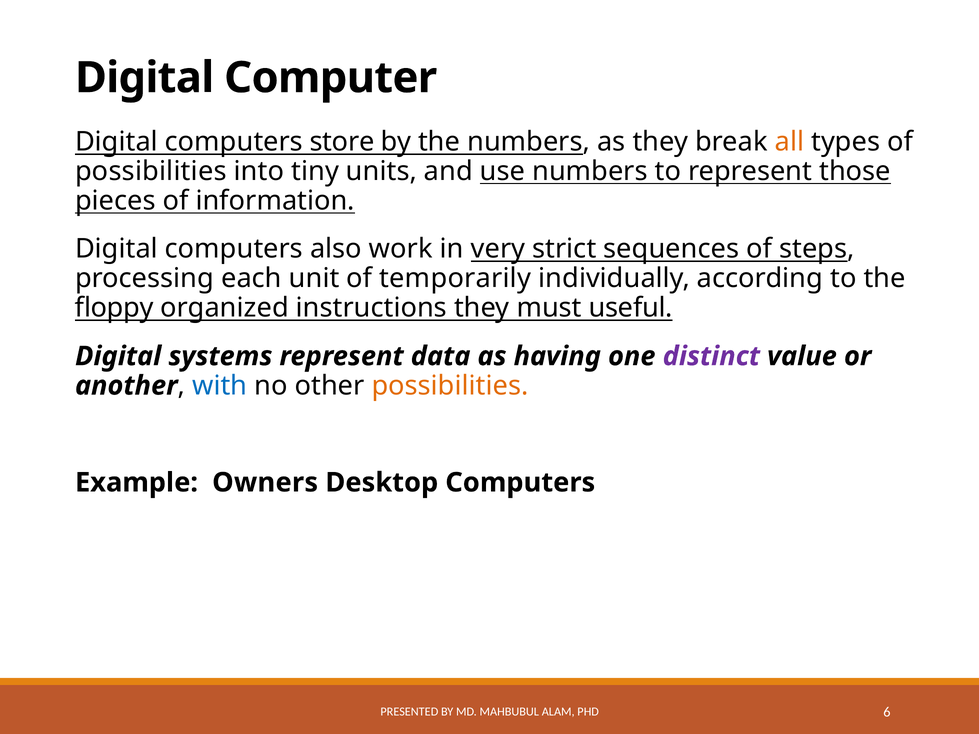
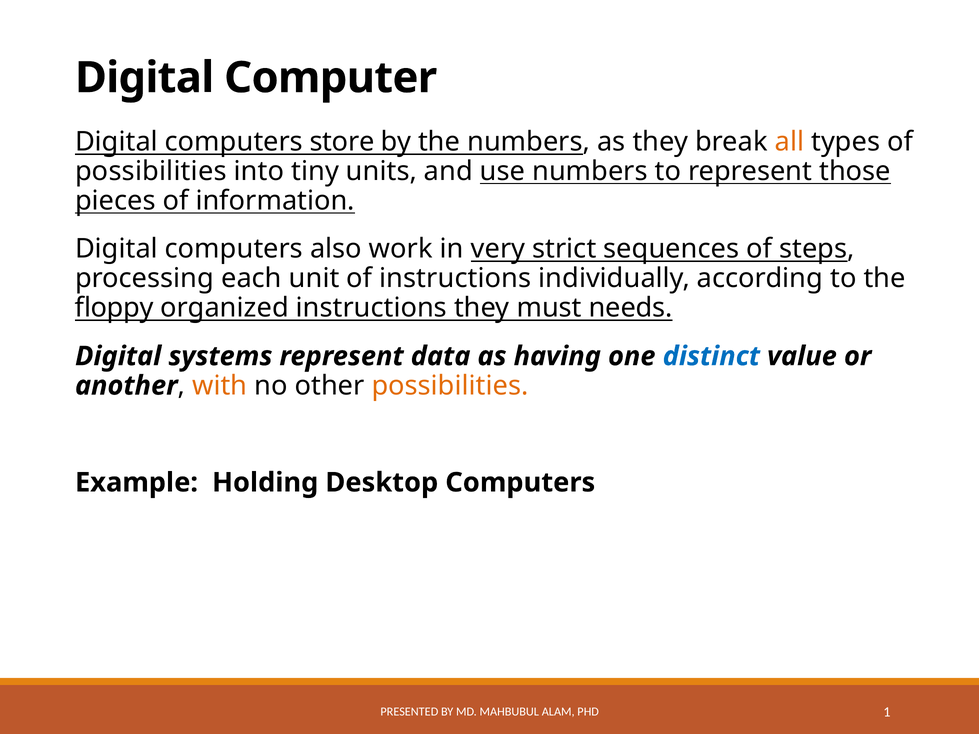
of temporarily: temporarily -> instructions
useful: useful -> needs
distinct colour: purple -> blue
with colour: blue -> orange
Owners: Owners -> Holding
6: 6 -> 1
